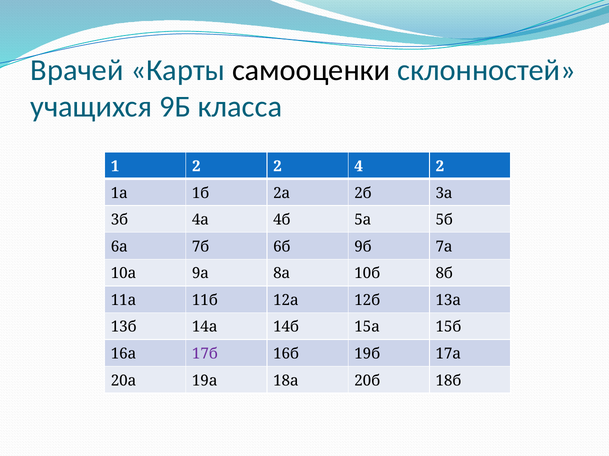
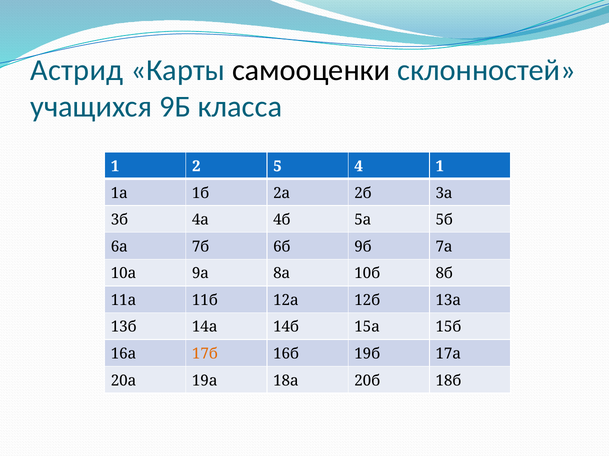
Врачей: Врачей -> Астрид
2 2: 2 -> 5
4 2: 2 -> 1
17б colour: purple -> orange
